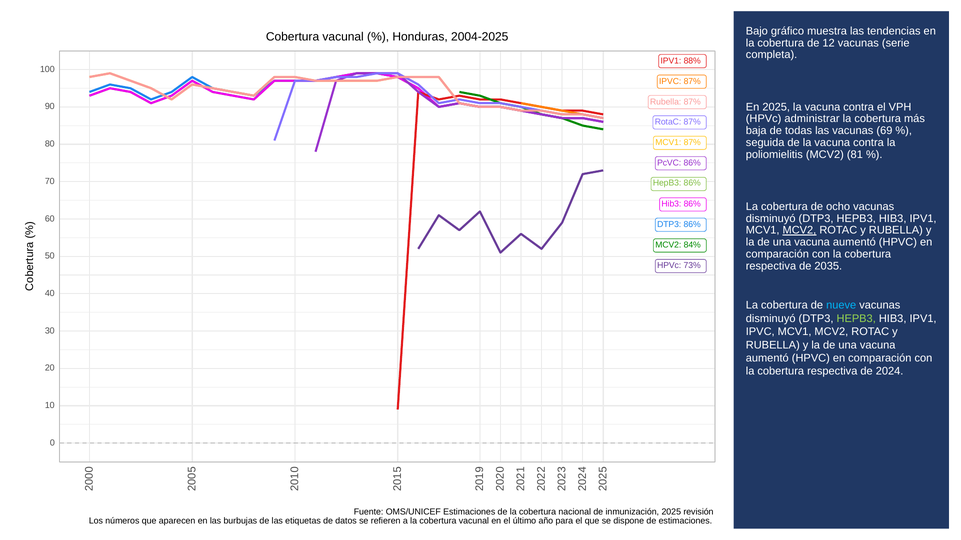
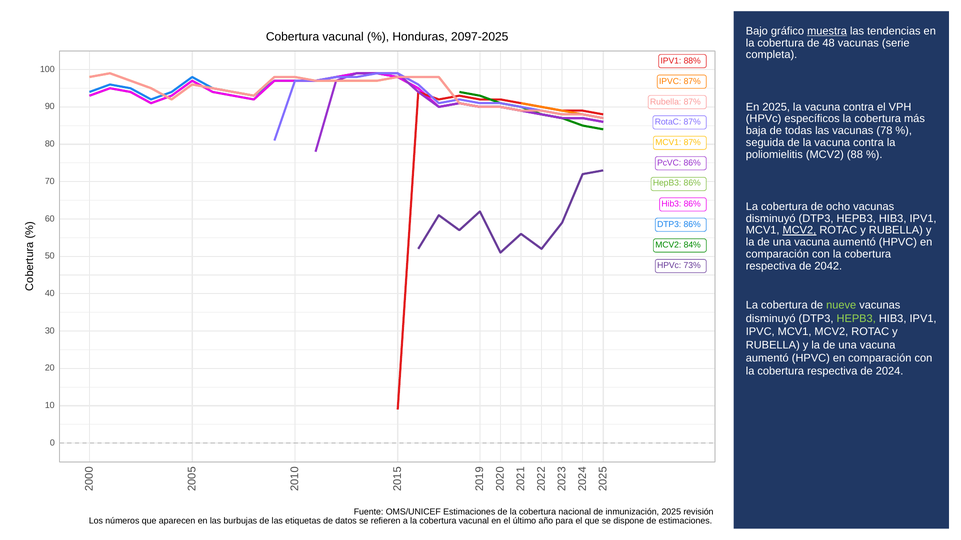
muestra underline: none -> present
2004-2025: 2004-2025 -> 2097-2025
12: 12 -> 48
administrar: administrar -> específicos
69: 69 -> 78
81: 81 -> 88
2035: 2035 -> 2042
nueve colour: light blue -> light green
